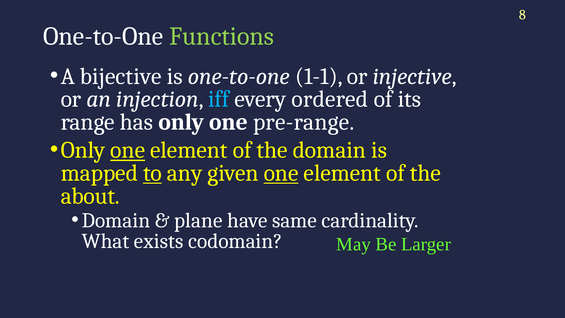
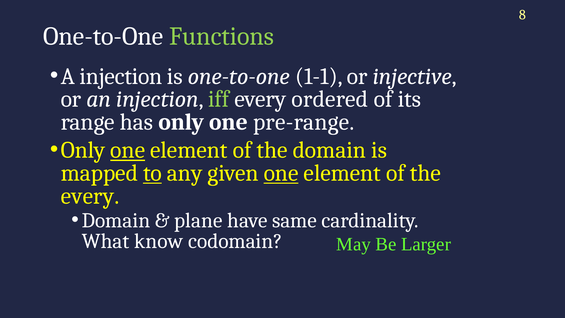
A bijective: bijective -> injection
iff colour: light blue -> light green
about at (90, 196): about -> every
exists: exists -> know
